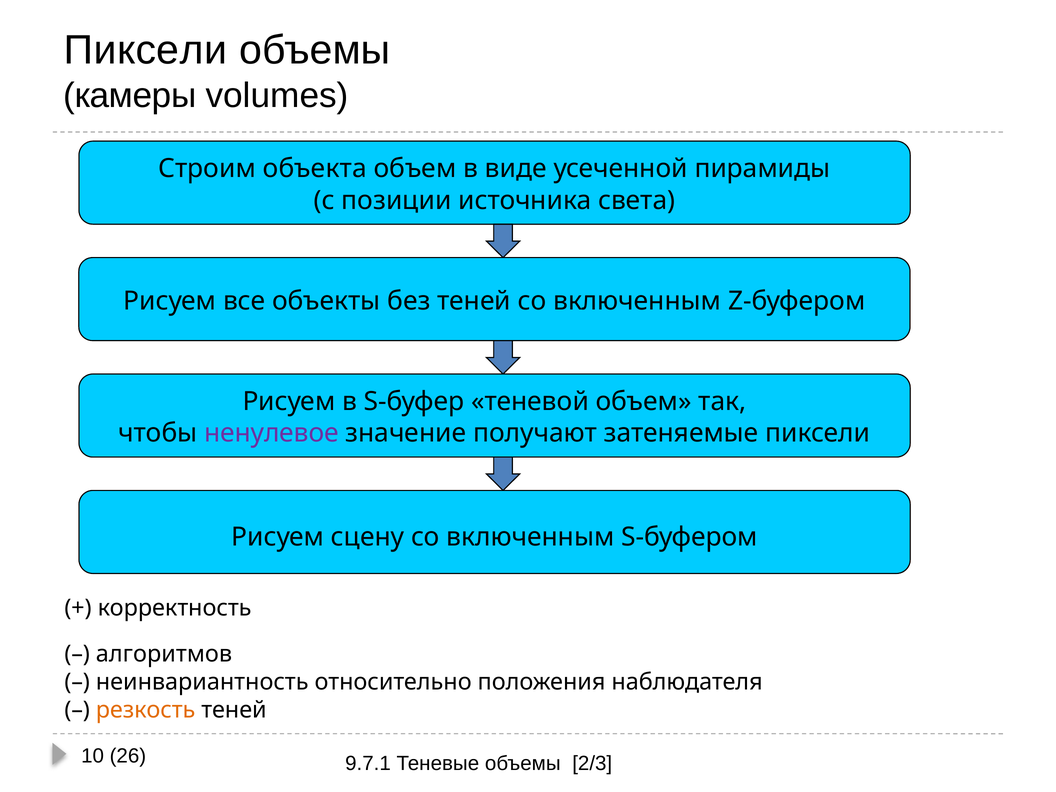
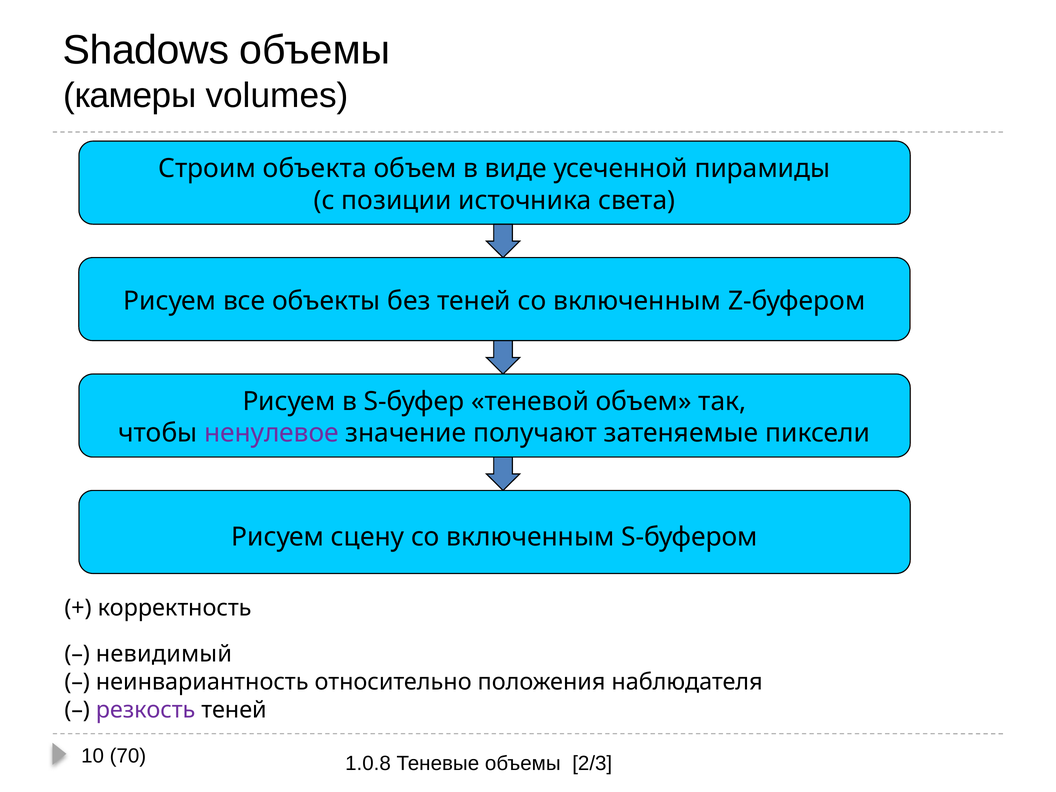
Пиксели at (145, 50): Пиксели -> Shadows
алгоритмов: алгоритмов -> невидимый
резкость colour: orange -> purple
26: 26 -> 70
9.7.1: 9.7.1 -> 1.0.8
